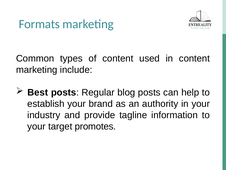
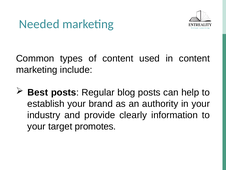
Formats: Formats -> Needed
tagline: tagline -> clearly
